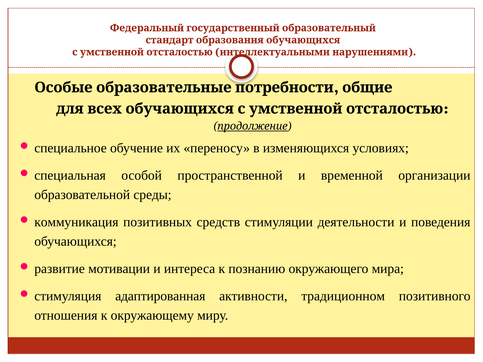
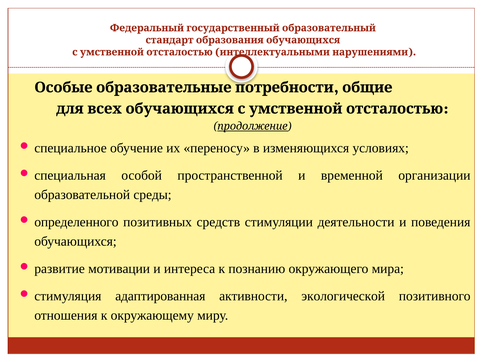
коммуникация: коммуникация -> определенного
традиционном: традиционном -> экологической
